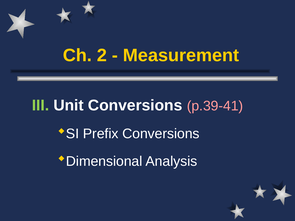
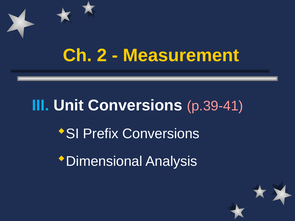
III colour: light green -> light blue
